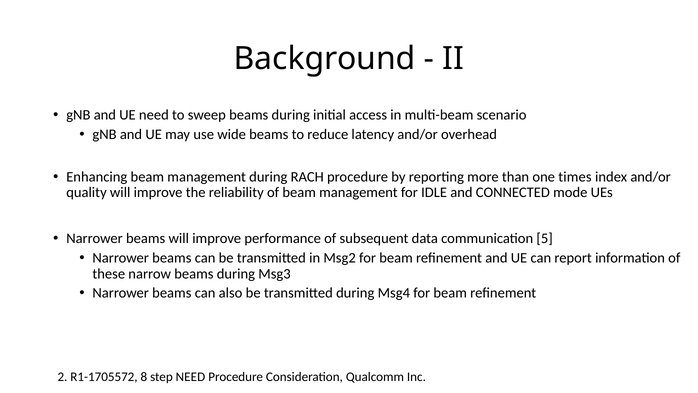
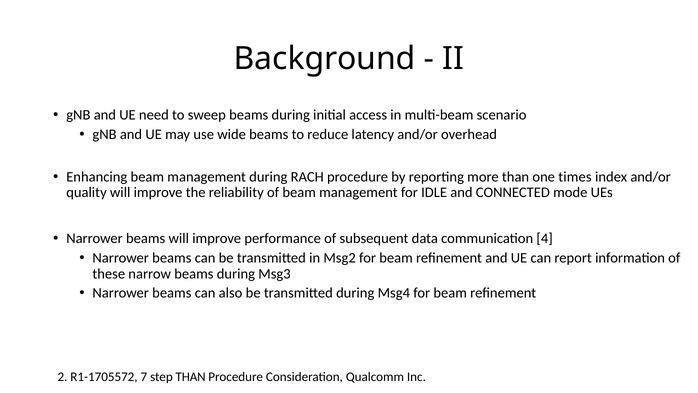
5: 5 -> 4
8: 8 -> 7
step NEED: NEED -> THAN
